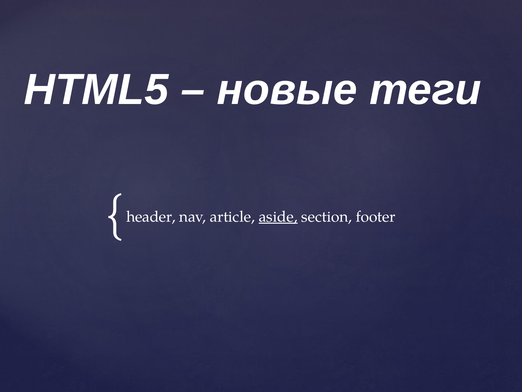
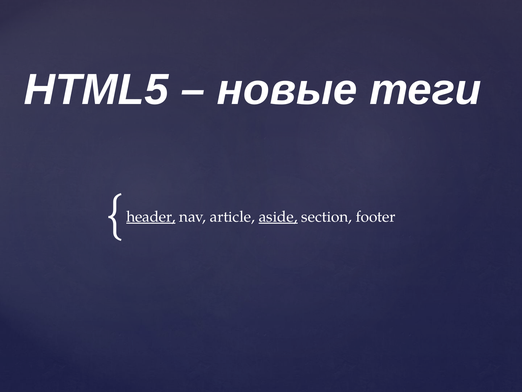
header underline: none -> present
